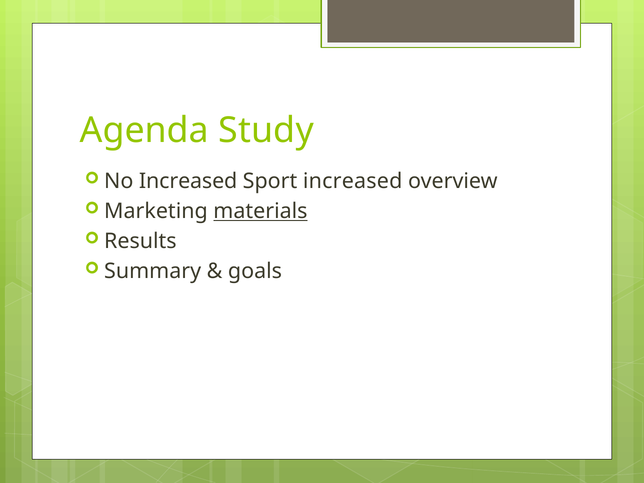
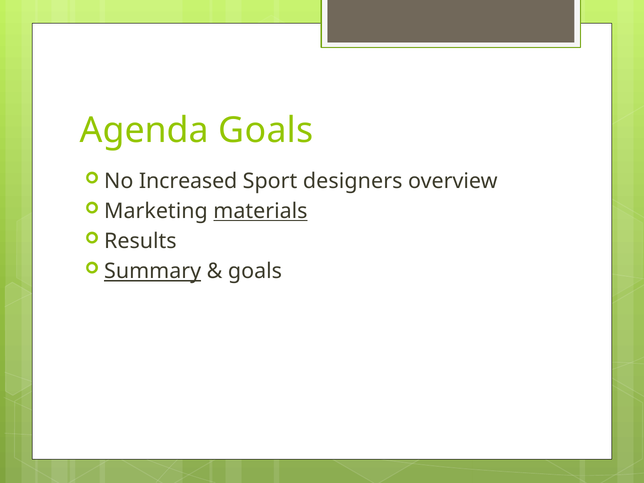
Agenda Study: Study -> Goals
Sport increased: increased -> designers
Summary underline: none -> present
